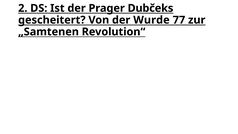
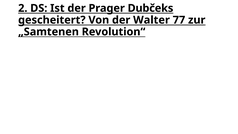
Wurde: Wurde -> Walter
